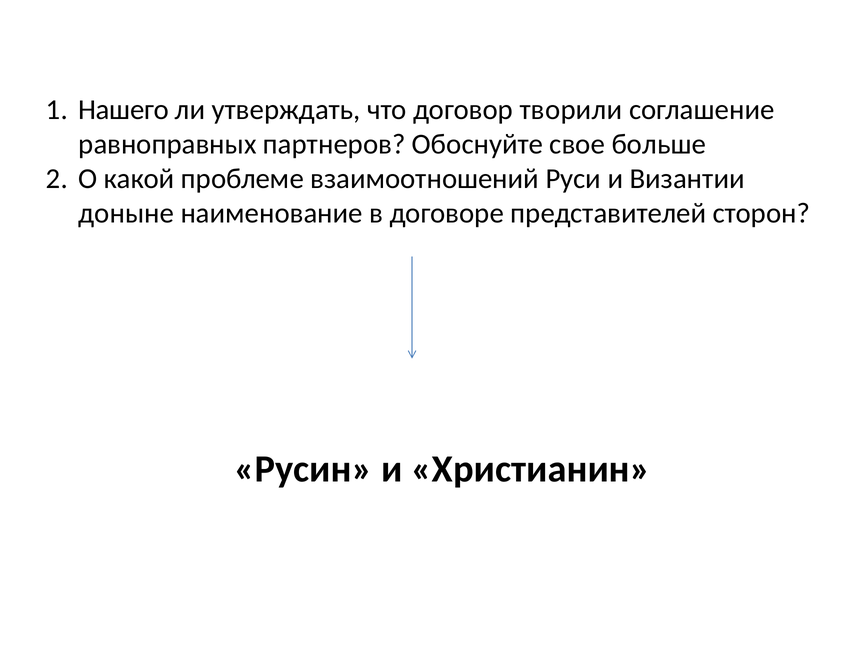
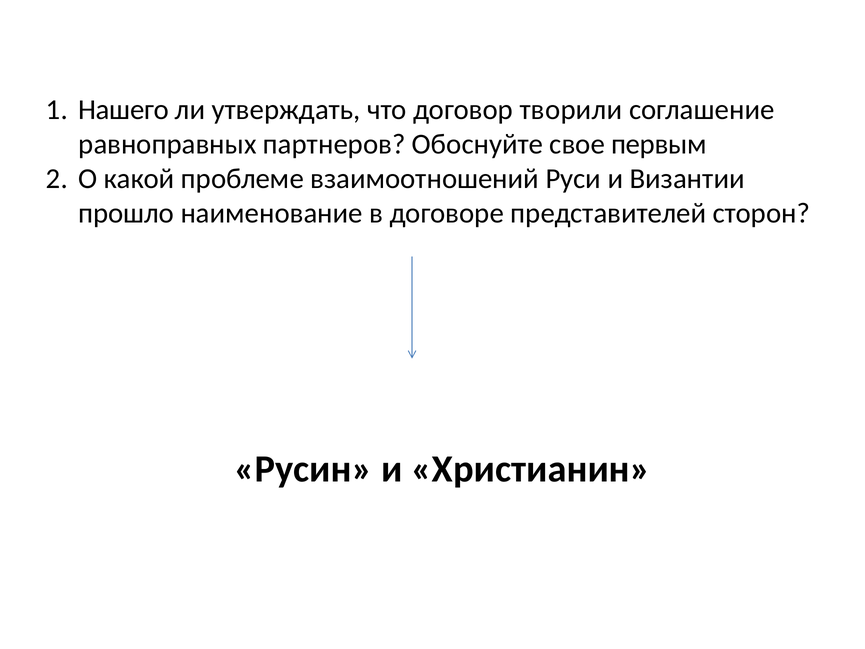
больше: больше -> первым
доныне: доныне -> прошло
